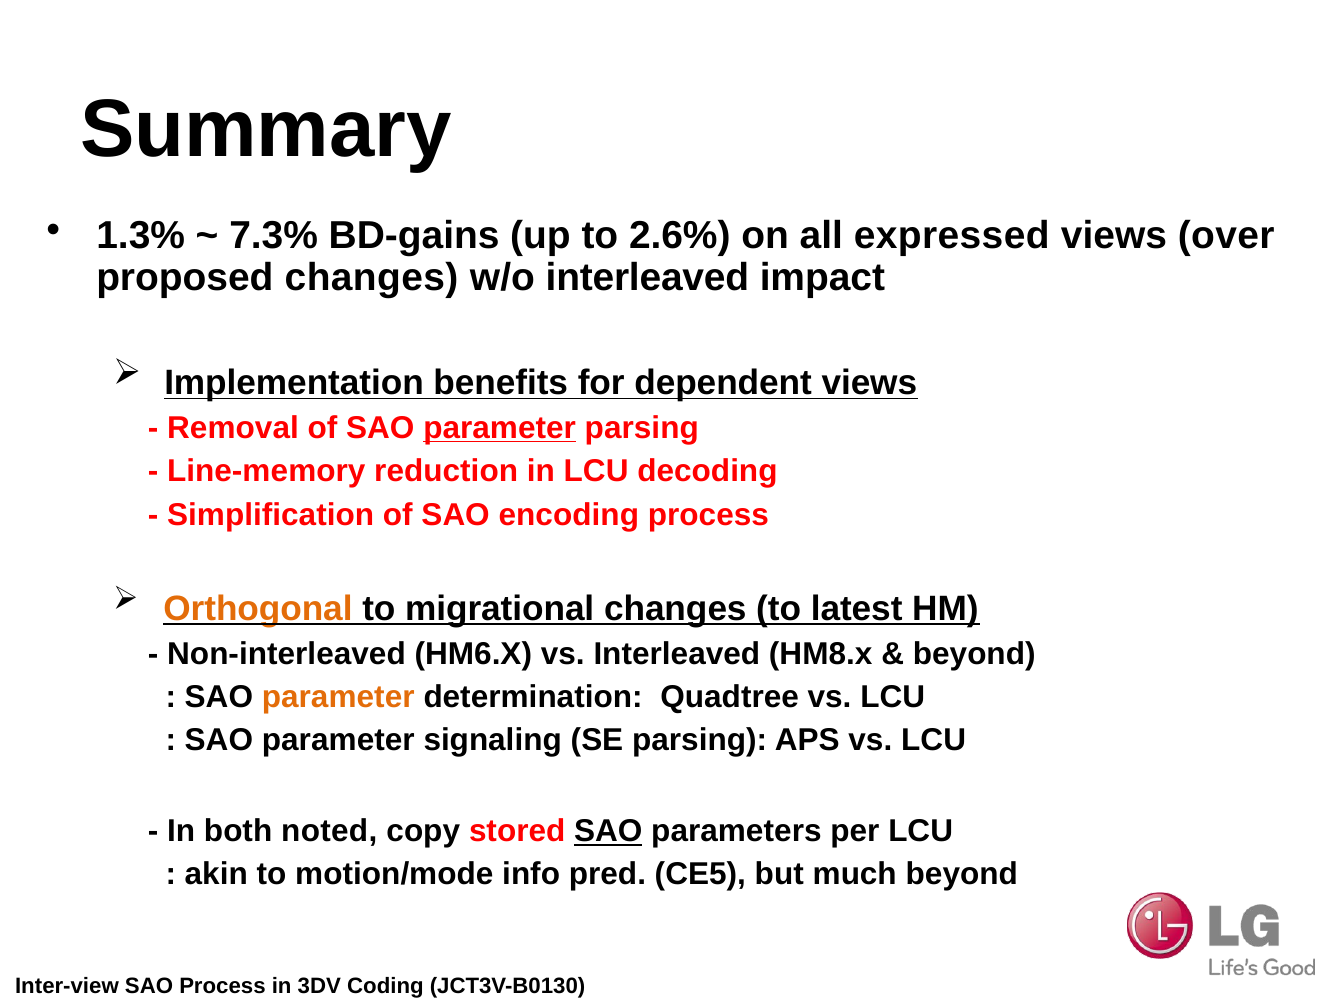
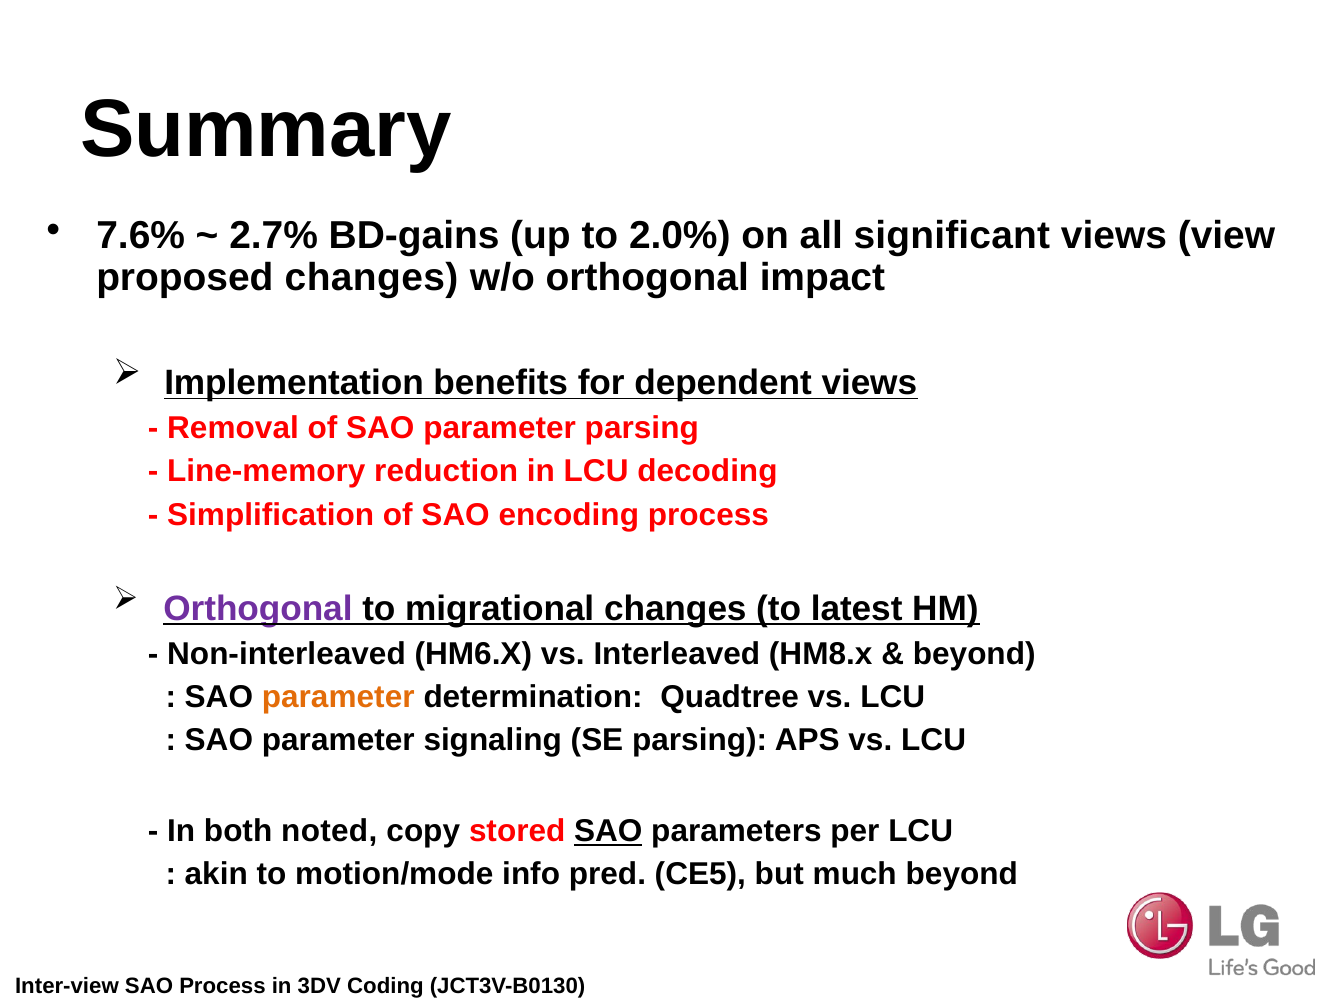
1.3%: 1.3% -> 7.6%
7.3%: 7.3% -> 2.7%
2.6%: 2.6% -> 2.0%
expressed: expressed -> significant
over: over -> view
w/o interleaved: interleaved -> orthogonal
parameter at (500, 428) underline: present -> none
Orthogonal at (258, 609) colour: orange -> purple
